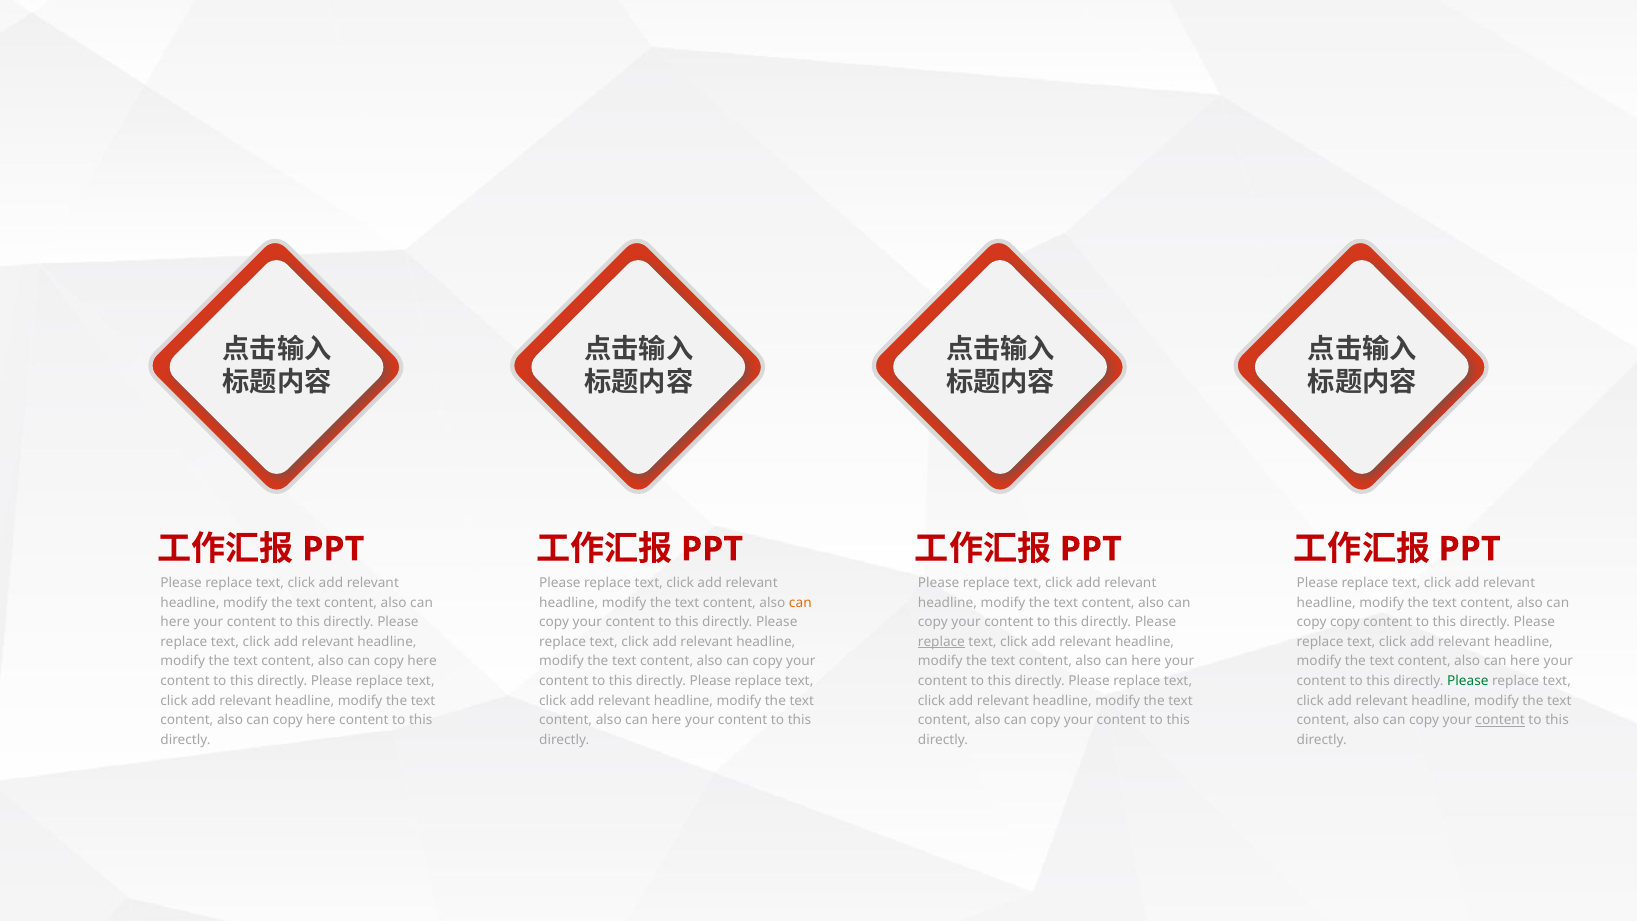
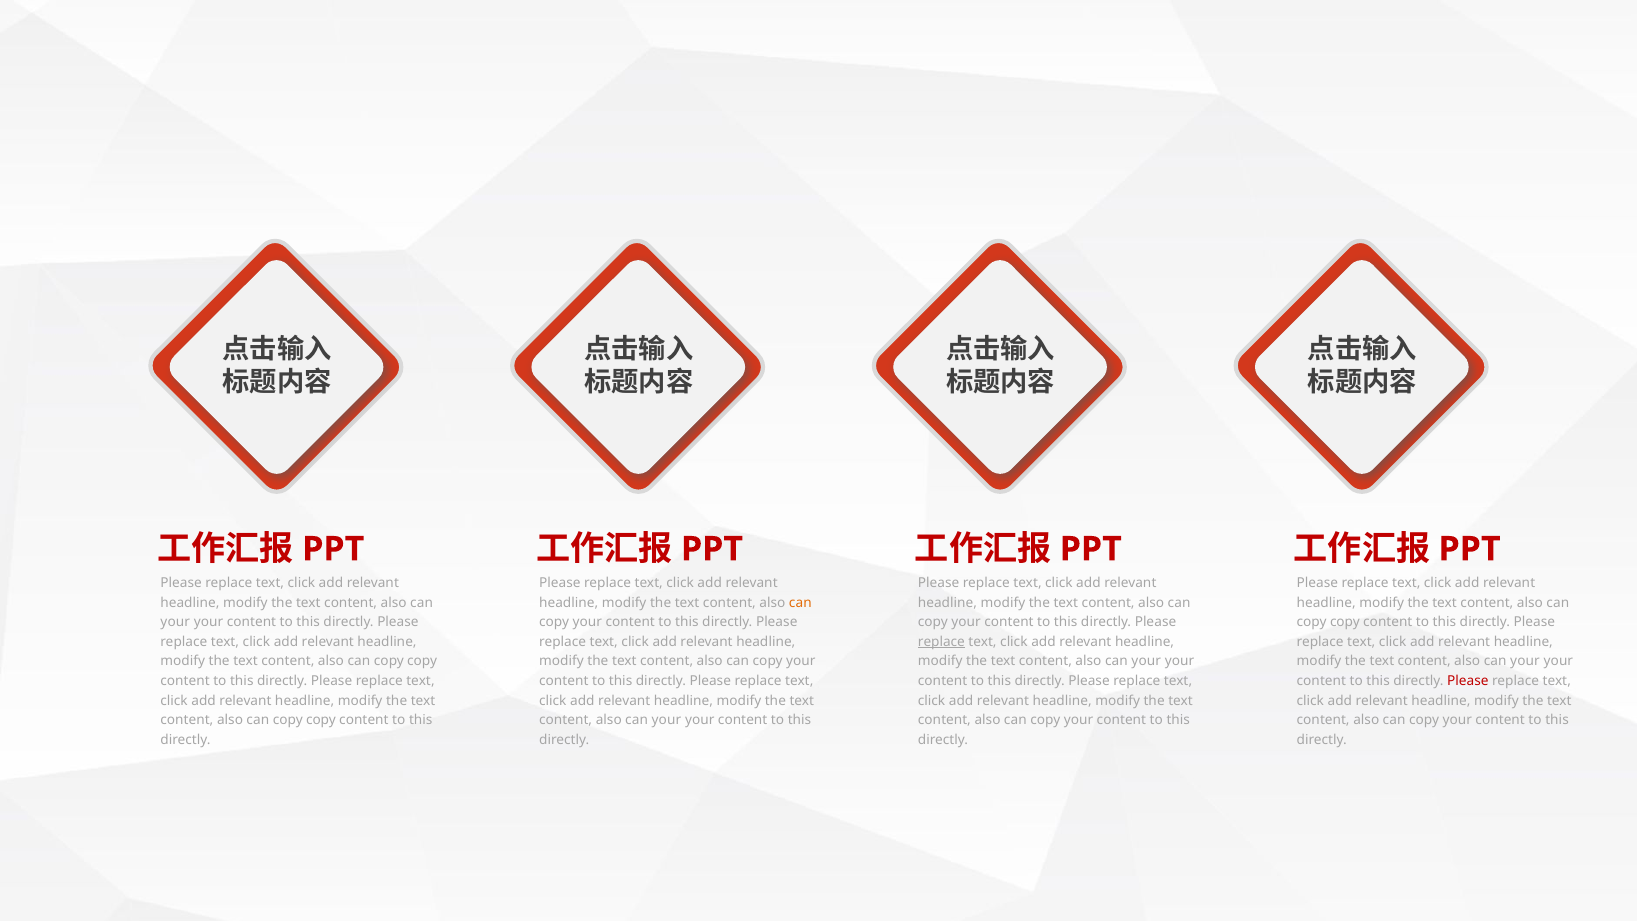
here at (175, 622): here -> your
here at (422, 661): here -> copy
here at (1146, 661): here -> your
here at (1525, 661): here -> your
Please at (1468, 681) colour: green -> red
here at (321, 720): here -> copy
here at (666, 720): here -> your
content at (1500, 720) underline: present -> none
